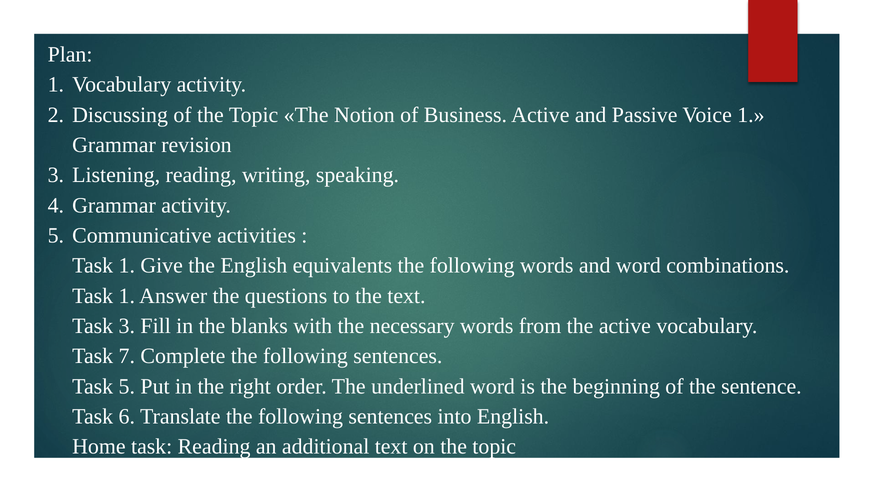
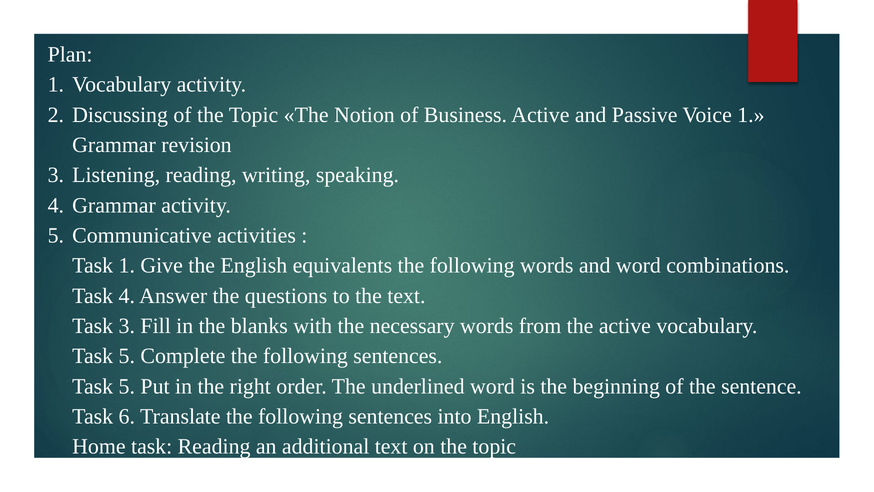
1 at (127, 296): 1 -> 4
7 at (127, 356): 7 -> 5
